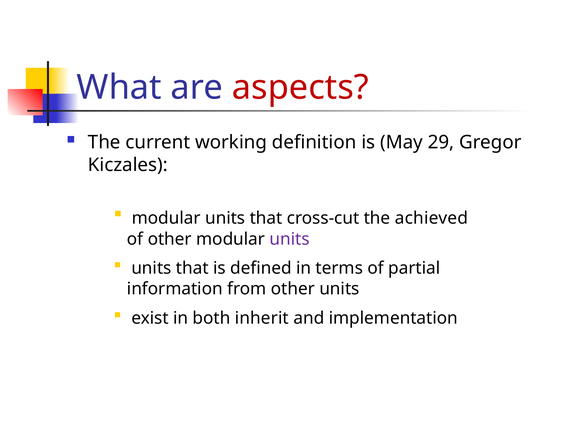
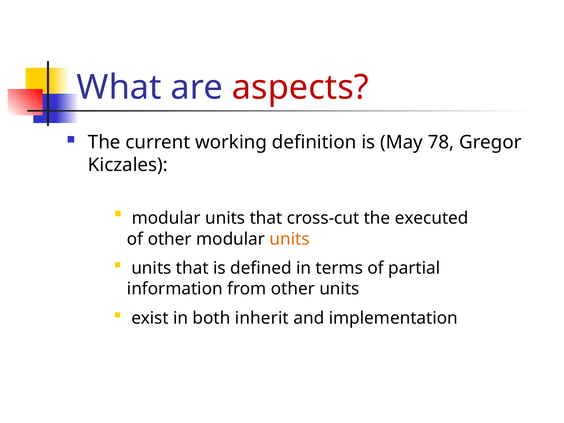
29: 29 -> 78
achieved: achieved -> executed
units at (290, 239) colour: purple -> orange
